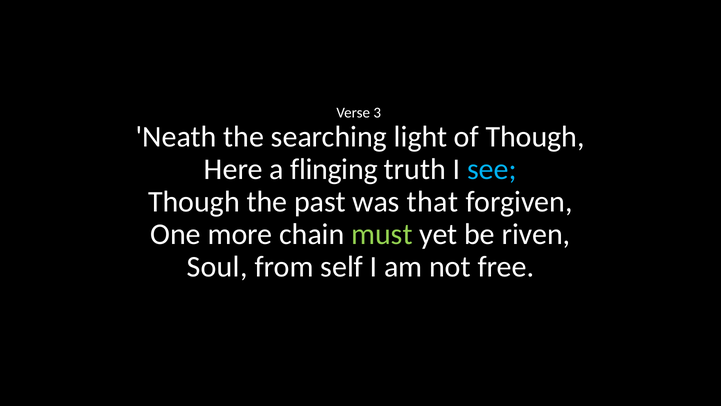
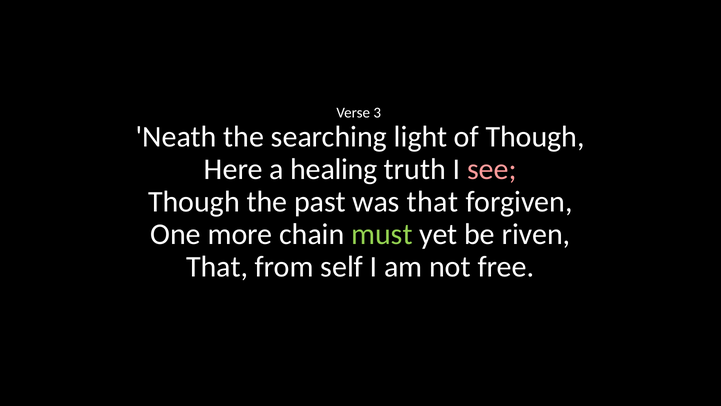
flinging: flinging -> healing
see colour: light blue -> pink
Soul at (217, 267): Soul -> That
